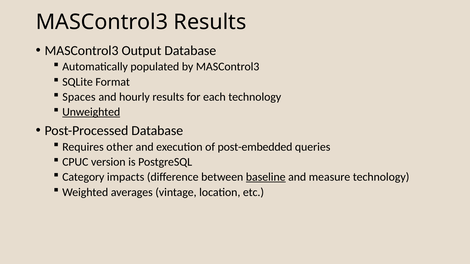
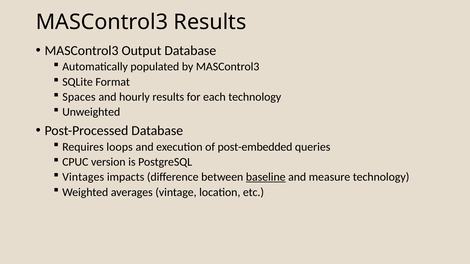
Unweighted underline: present -> none
other: other -> loops
Category: Category -> Vintages
